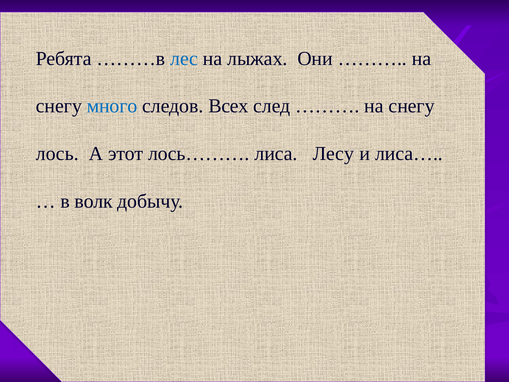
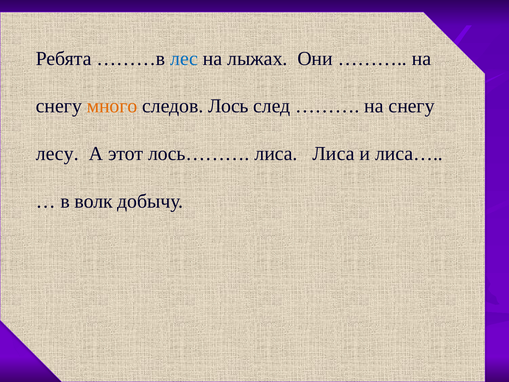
много colour: blue -> orange
Всех: Всех -> Лось
лось: лось -> лесу
лиса Лесу: Лесу -> Лиса
